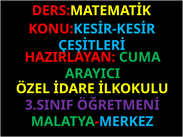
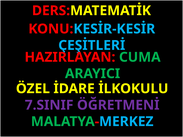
3.SINIF: 3.SINIF -> 7.SINIF
